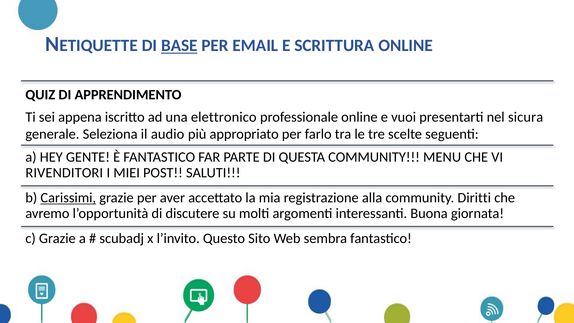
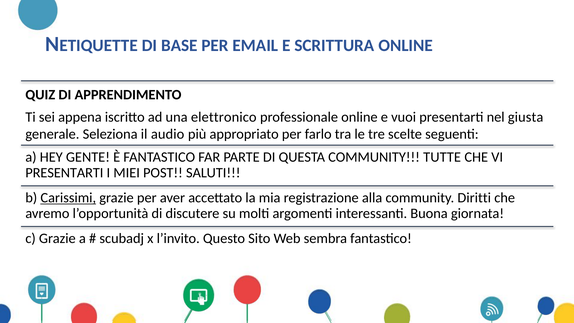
BASE underline: present -> none
sicura: sicura -> giusta
MENU: MENU -> TUTTE
RIVENDITORI at (64, 173): RIVENDITORI -> PRESENTARTI
